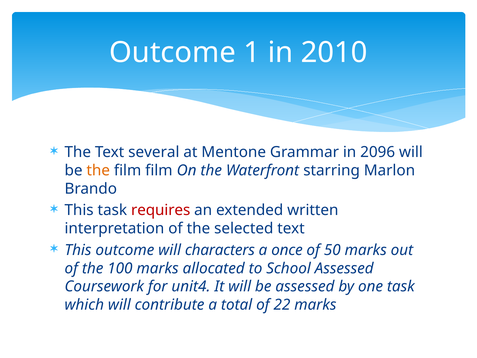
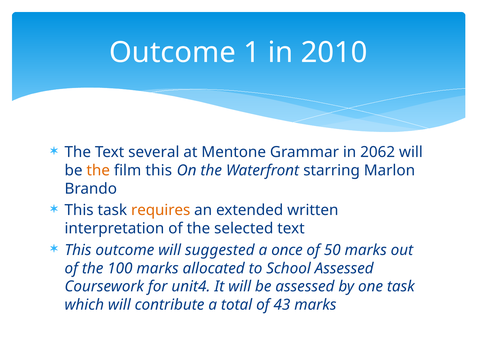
2096: 2096 -> 2062
film film: film -> this
requires colour: red -> orange
characters: characters -> suggested
22: 22 -> 43
